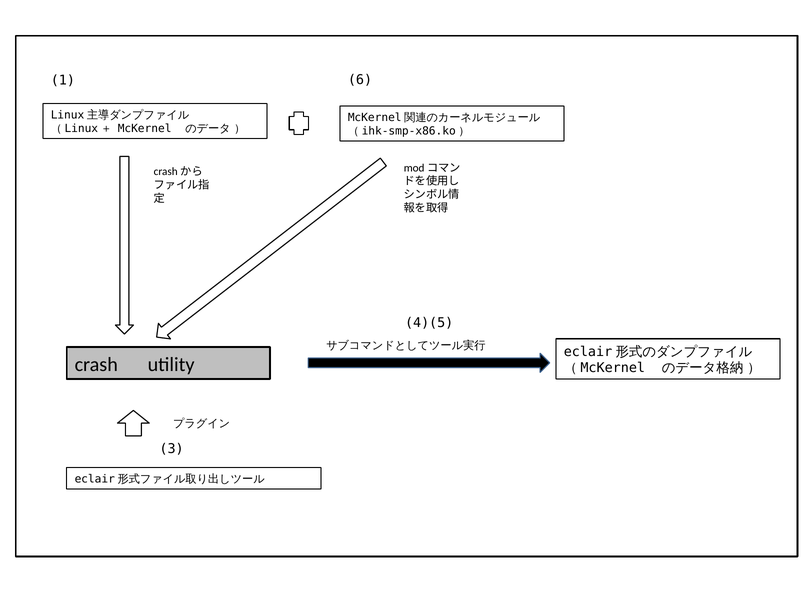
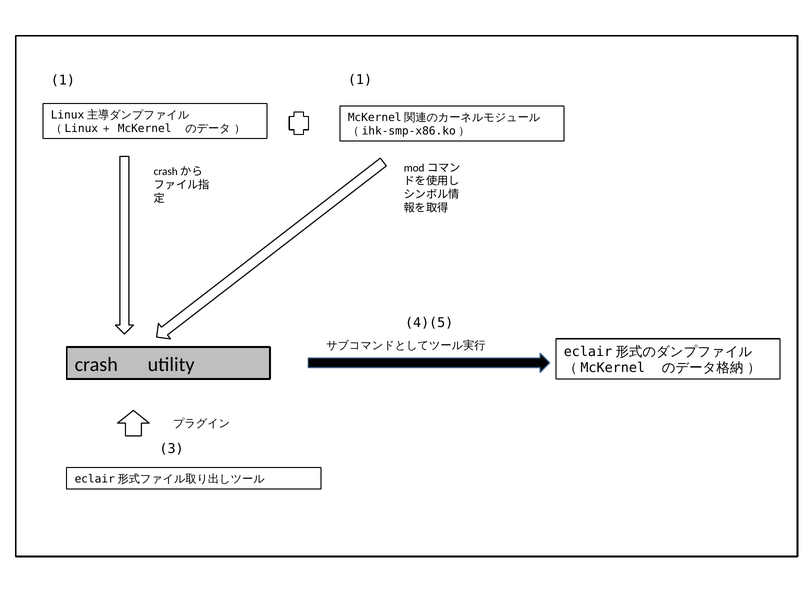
1 6: 6 -> 1
